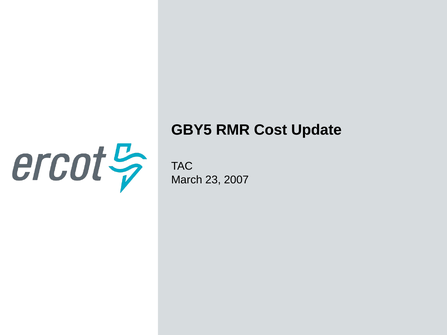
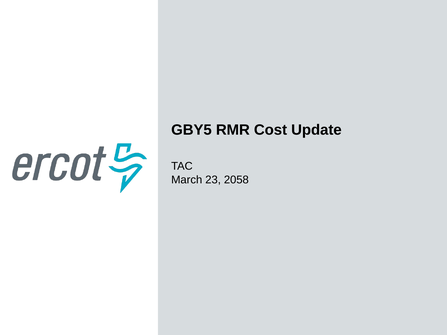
2007: 2007 -> 2058
